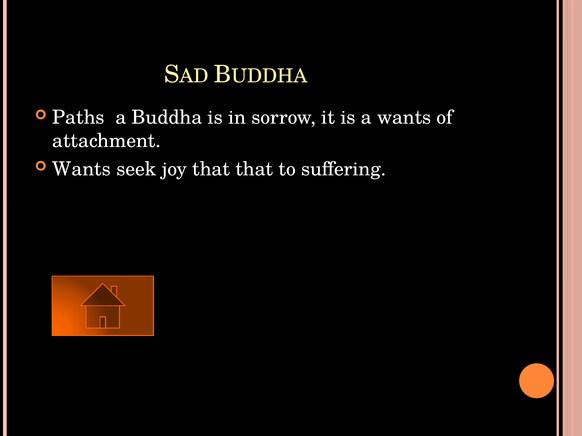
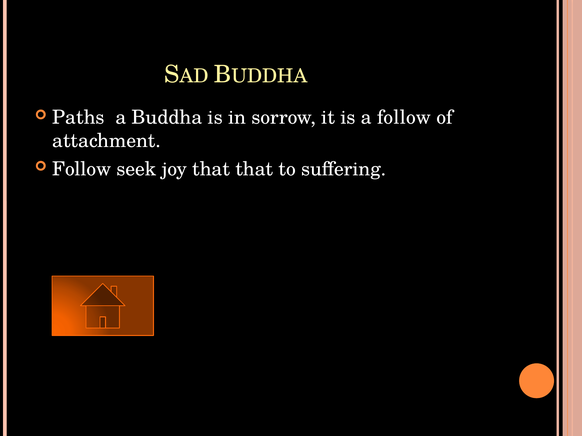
a wants: wants -> follow
Wants at (82, 169): Wants -> Follow
